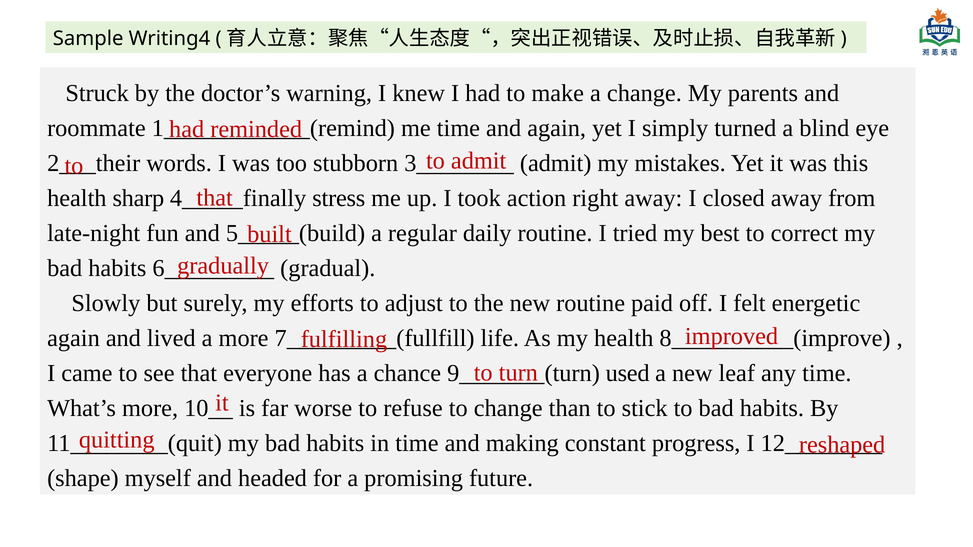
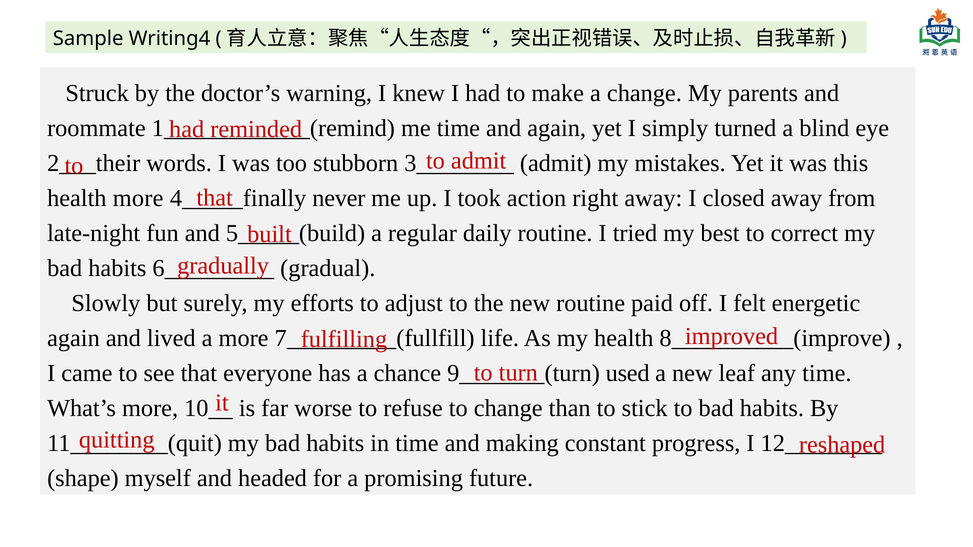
health sharp: sharp -> more
stress: stress -> never
